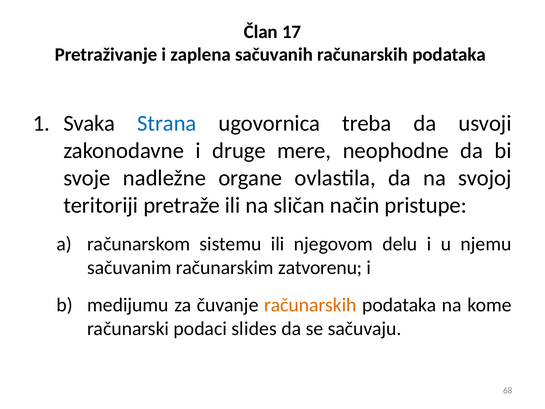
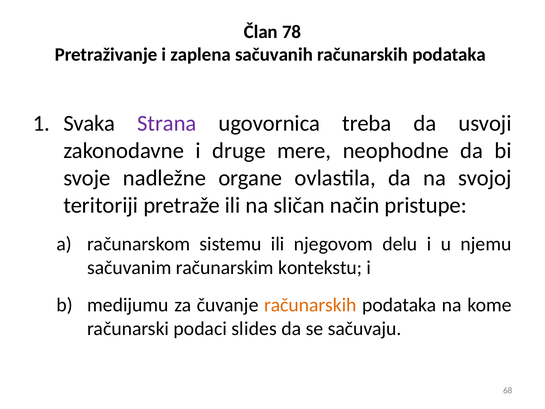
17: 17 -> 78
Strana colour: blue -> purple
zatvorenu: zatvorenu -> kontekstu
